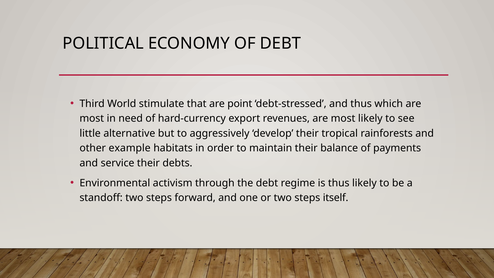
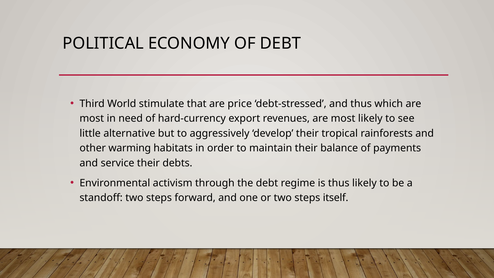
point: point -> price
example: example -> warming
